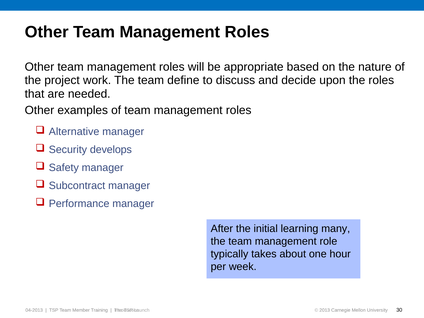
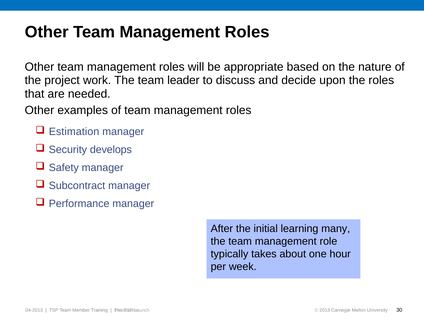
define: define -> leader
Alternative: Alternative -> Estimation
